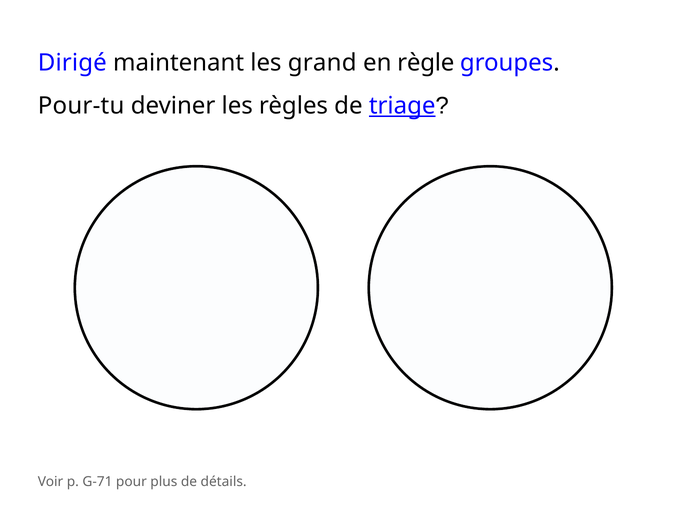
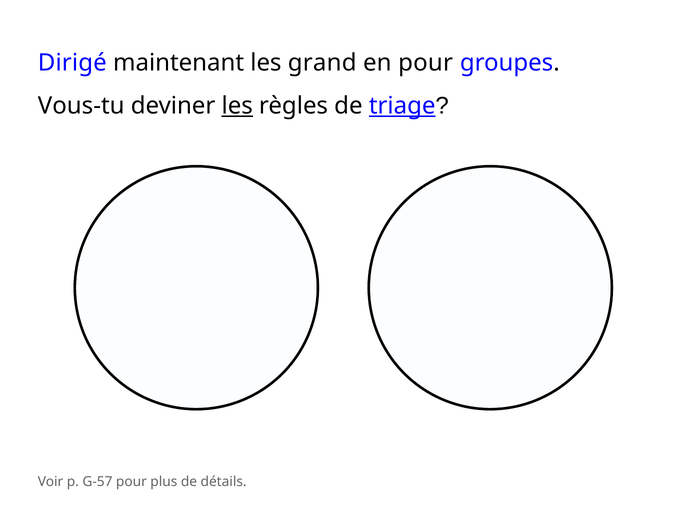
en règle: règle -> pour
Pour-tu: Pour-tu -> Vous-tu
les at (237, 106) underline: none -> present
G-71: G-71 -> G-57
